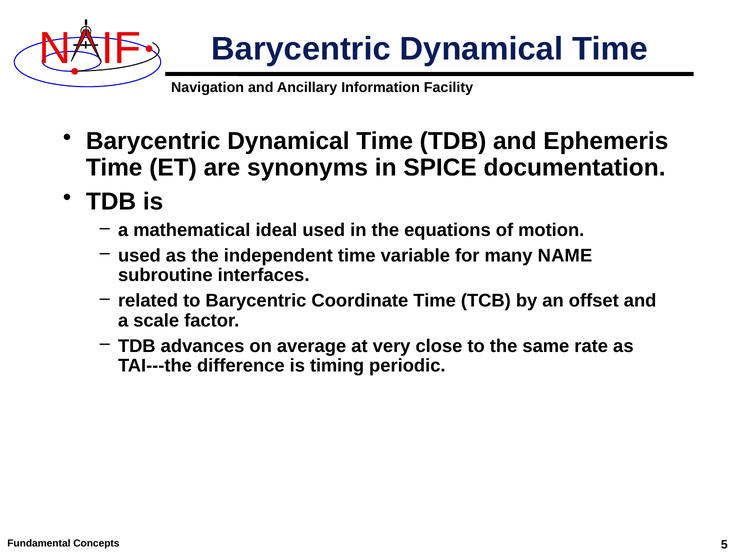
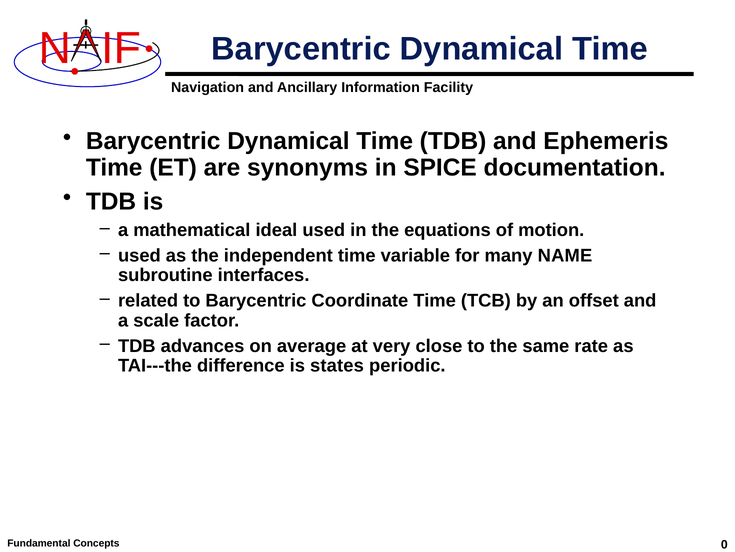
timing: timing -> states
5: 5 -> 0
